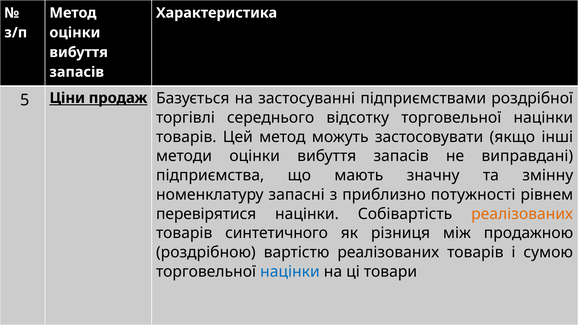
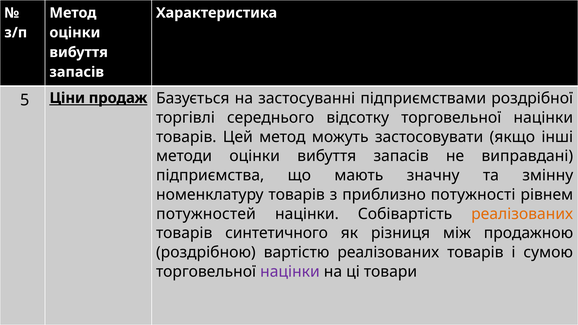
запасні: запасні -> товарiв
перевірятися: перевірятися -> потужностей
націнки at (290, 272) colour: blue -> purple
